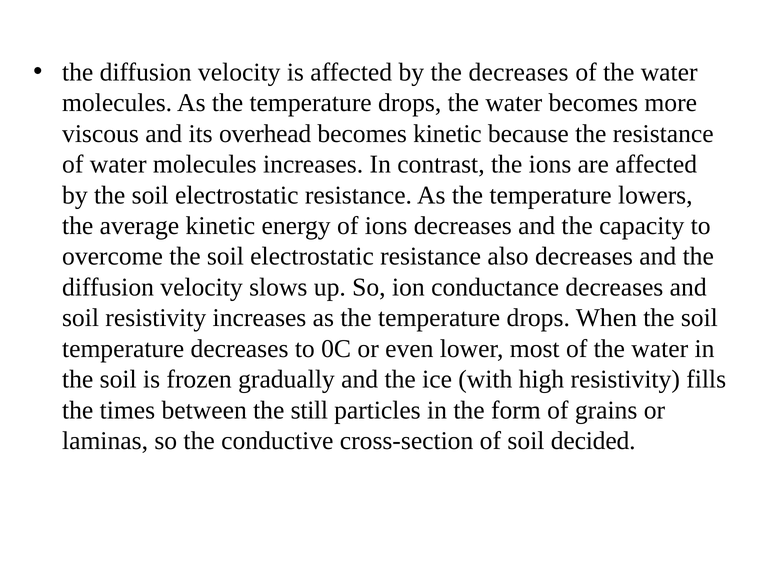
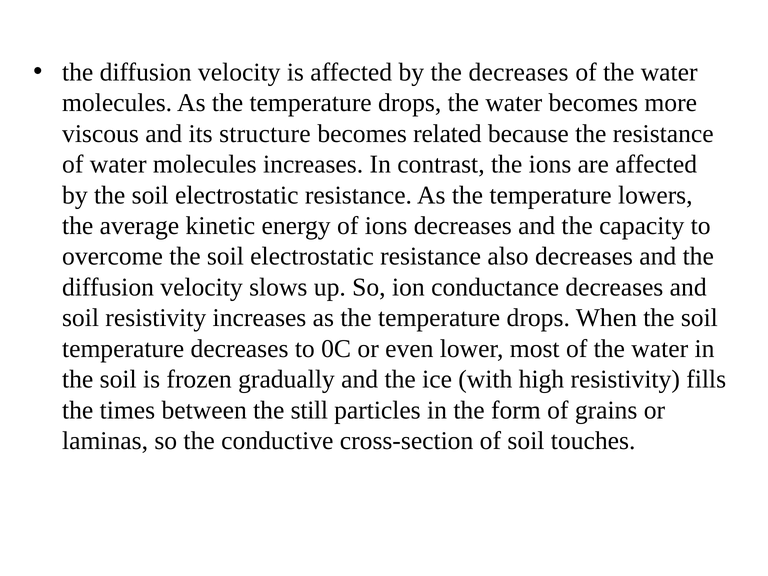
overhead: overhead -> structure
becomes kinetic: kinetic -> related
decided: decided -> touches
